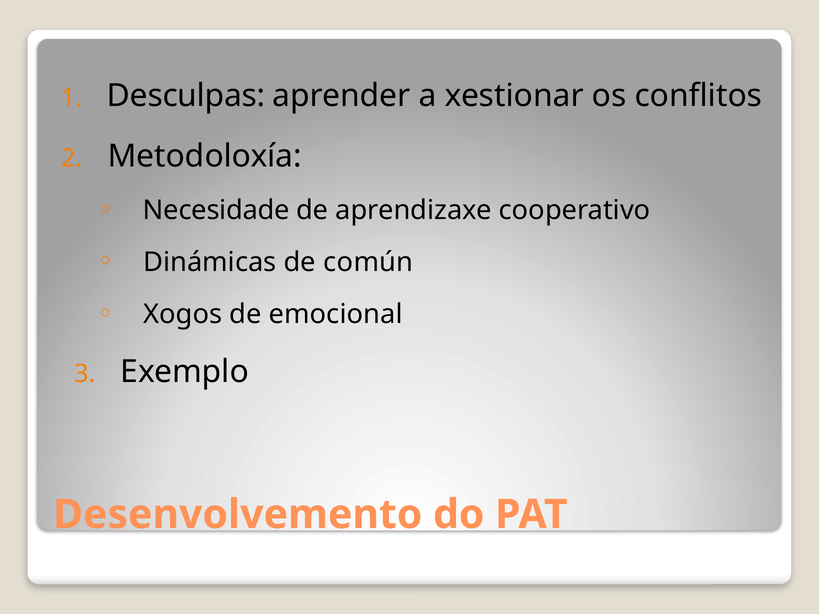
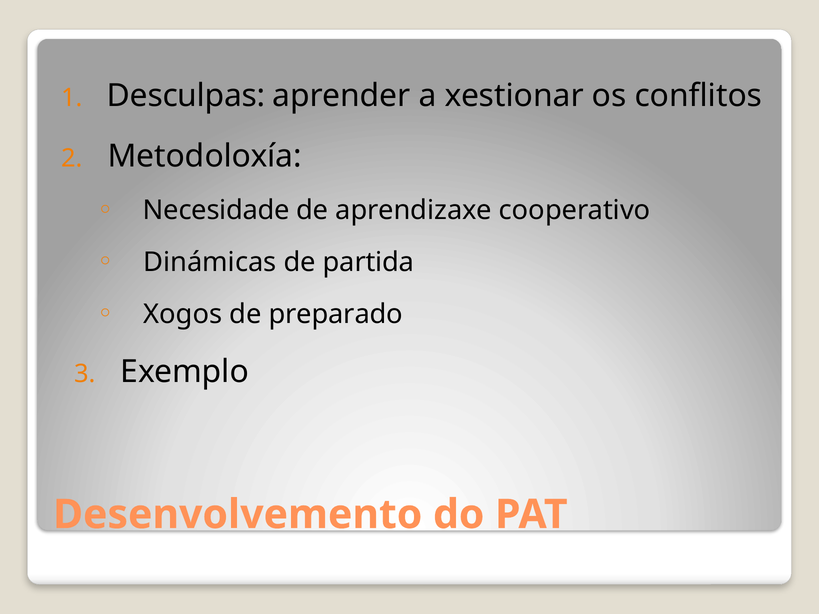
común: común -> partida
emocional: emocional -> preparado
